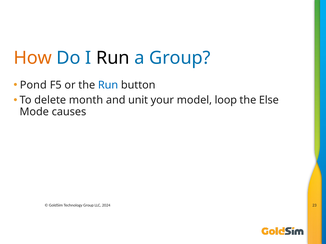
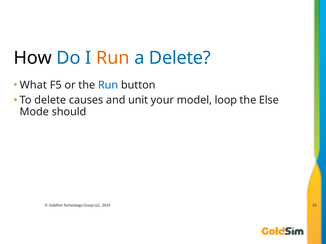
How colour: orange -> black
Run at (113, 58) colour: black -> orange
a Group: Group -> Delete
Pond: Pond -> What
month: month -> causes
causes: causes -> should
